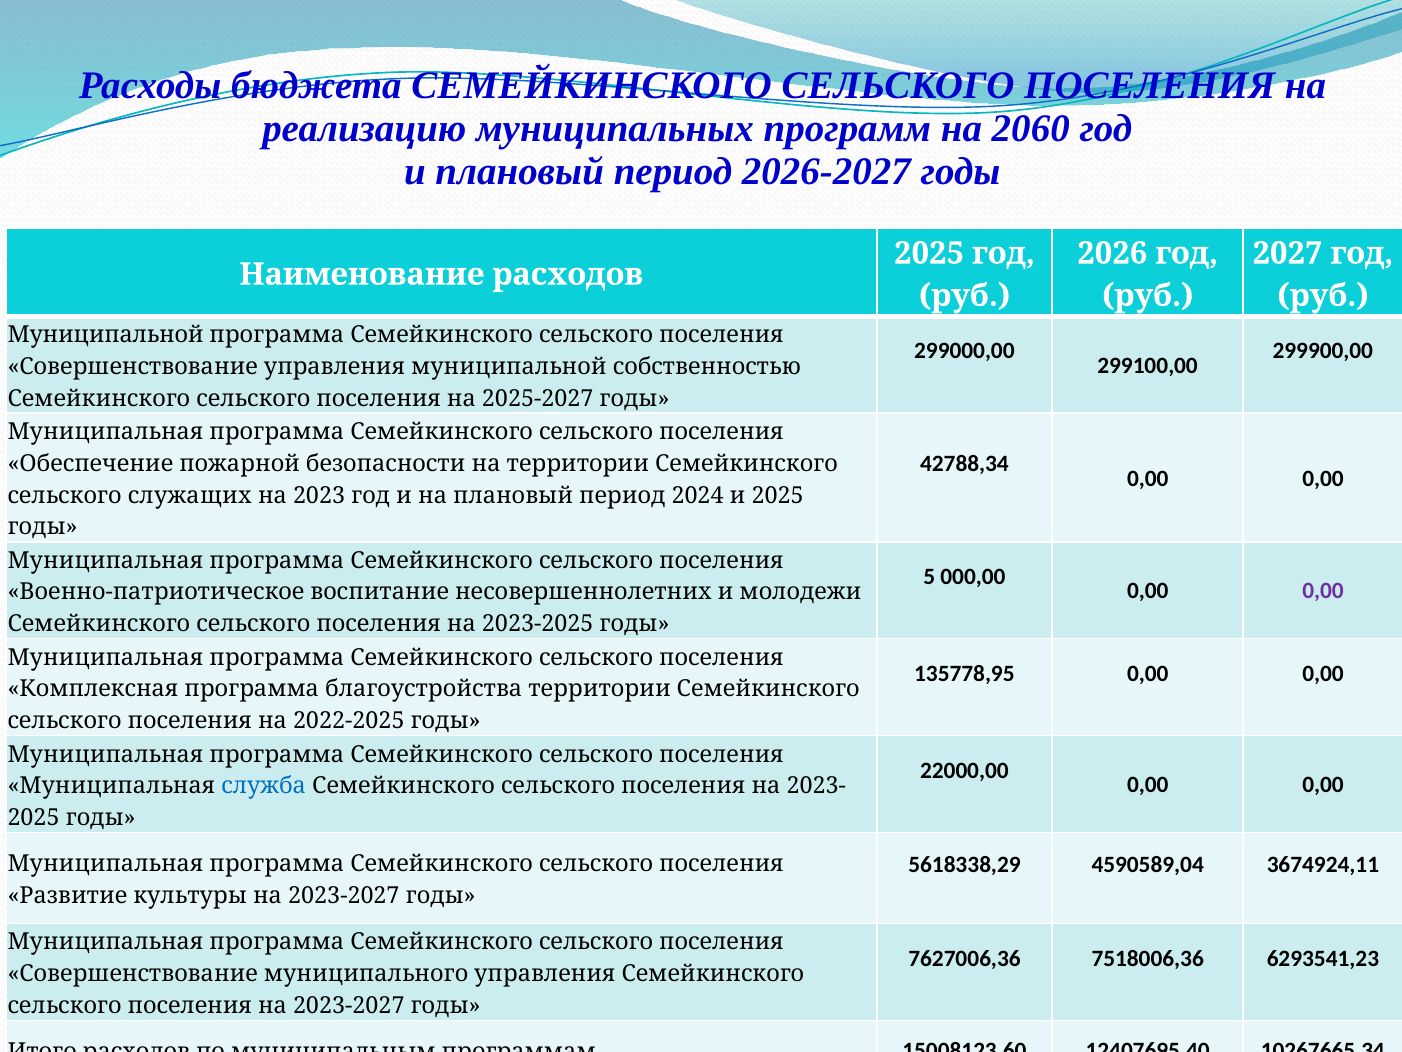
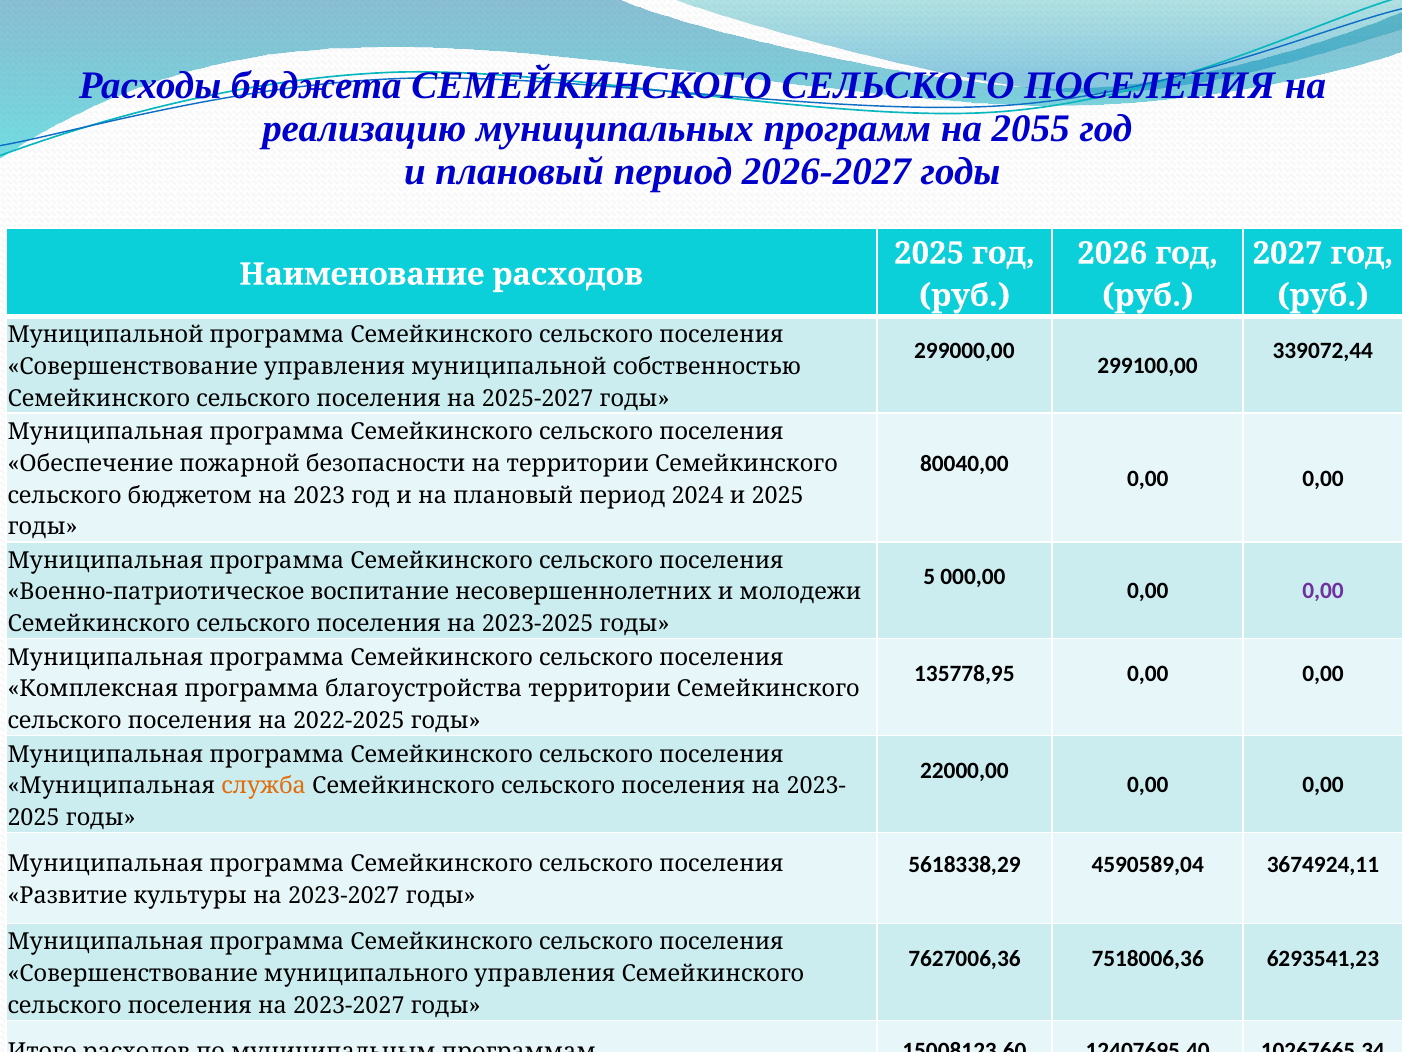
2060: 2060 -> 2055
299900,00: 299900,00 -> 339072,44
42788,34: 42788,34 -> 80040,00
служащих: служащих -> бюджетом
служба colour: blue -> orange
